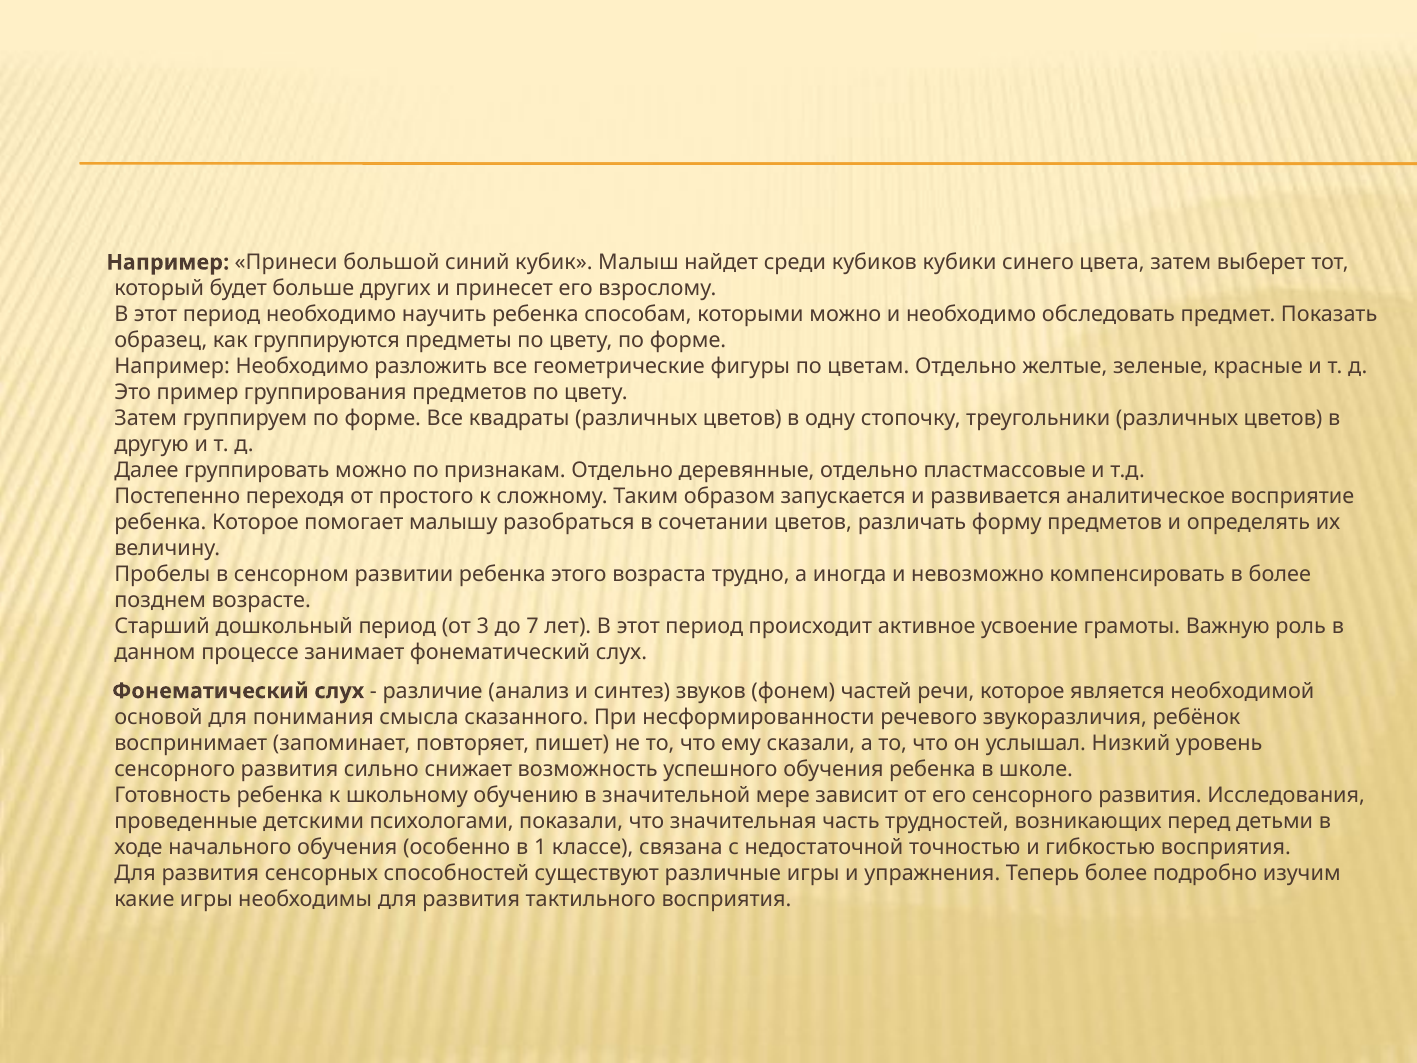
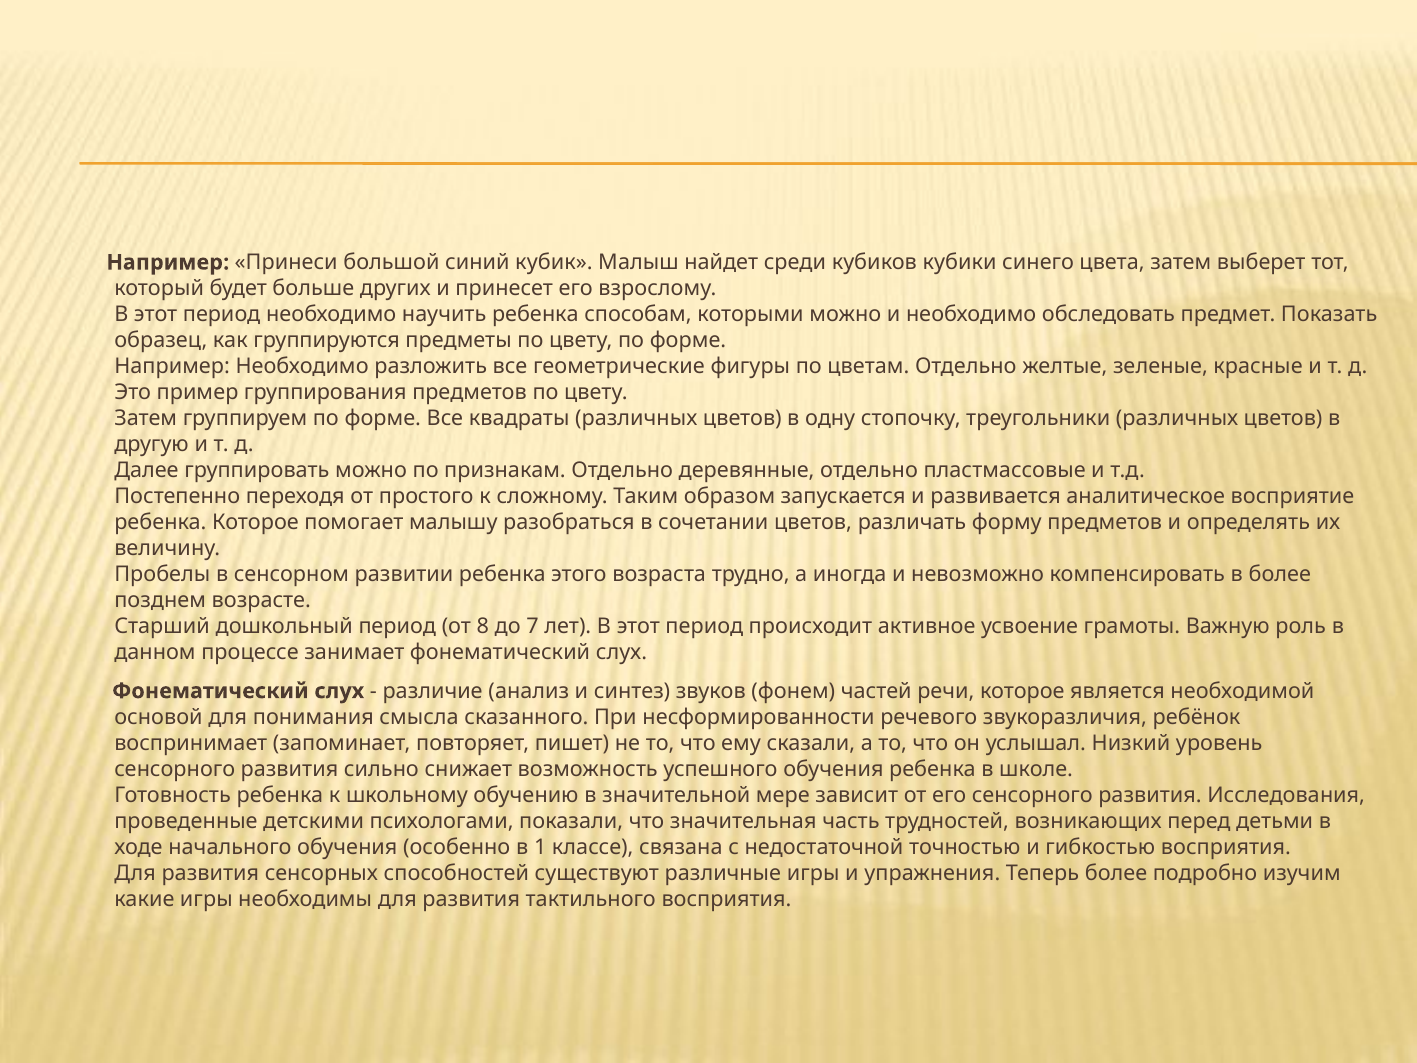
3: 3 -> 8
